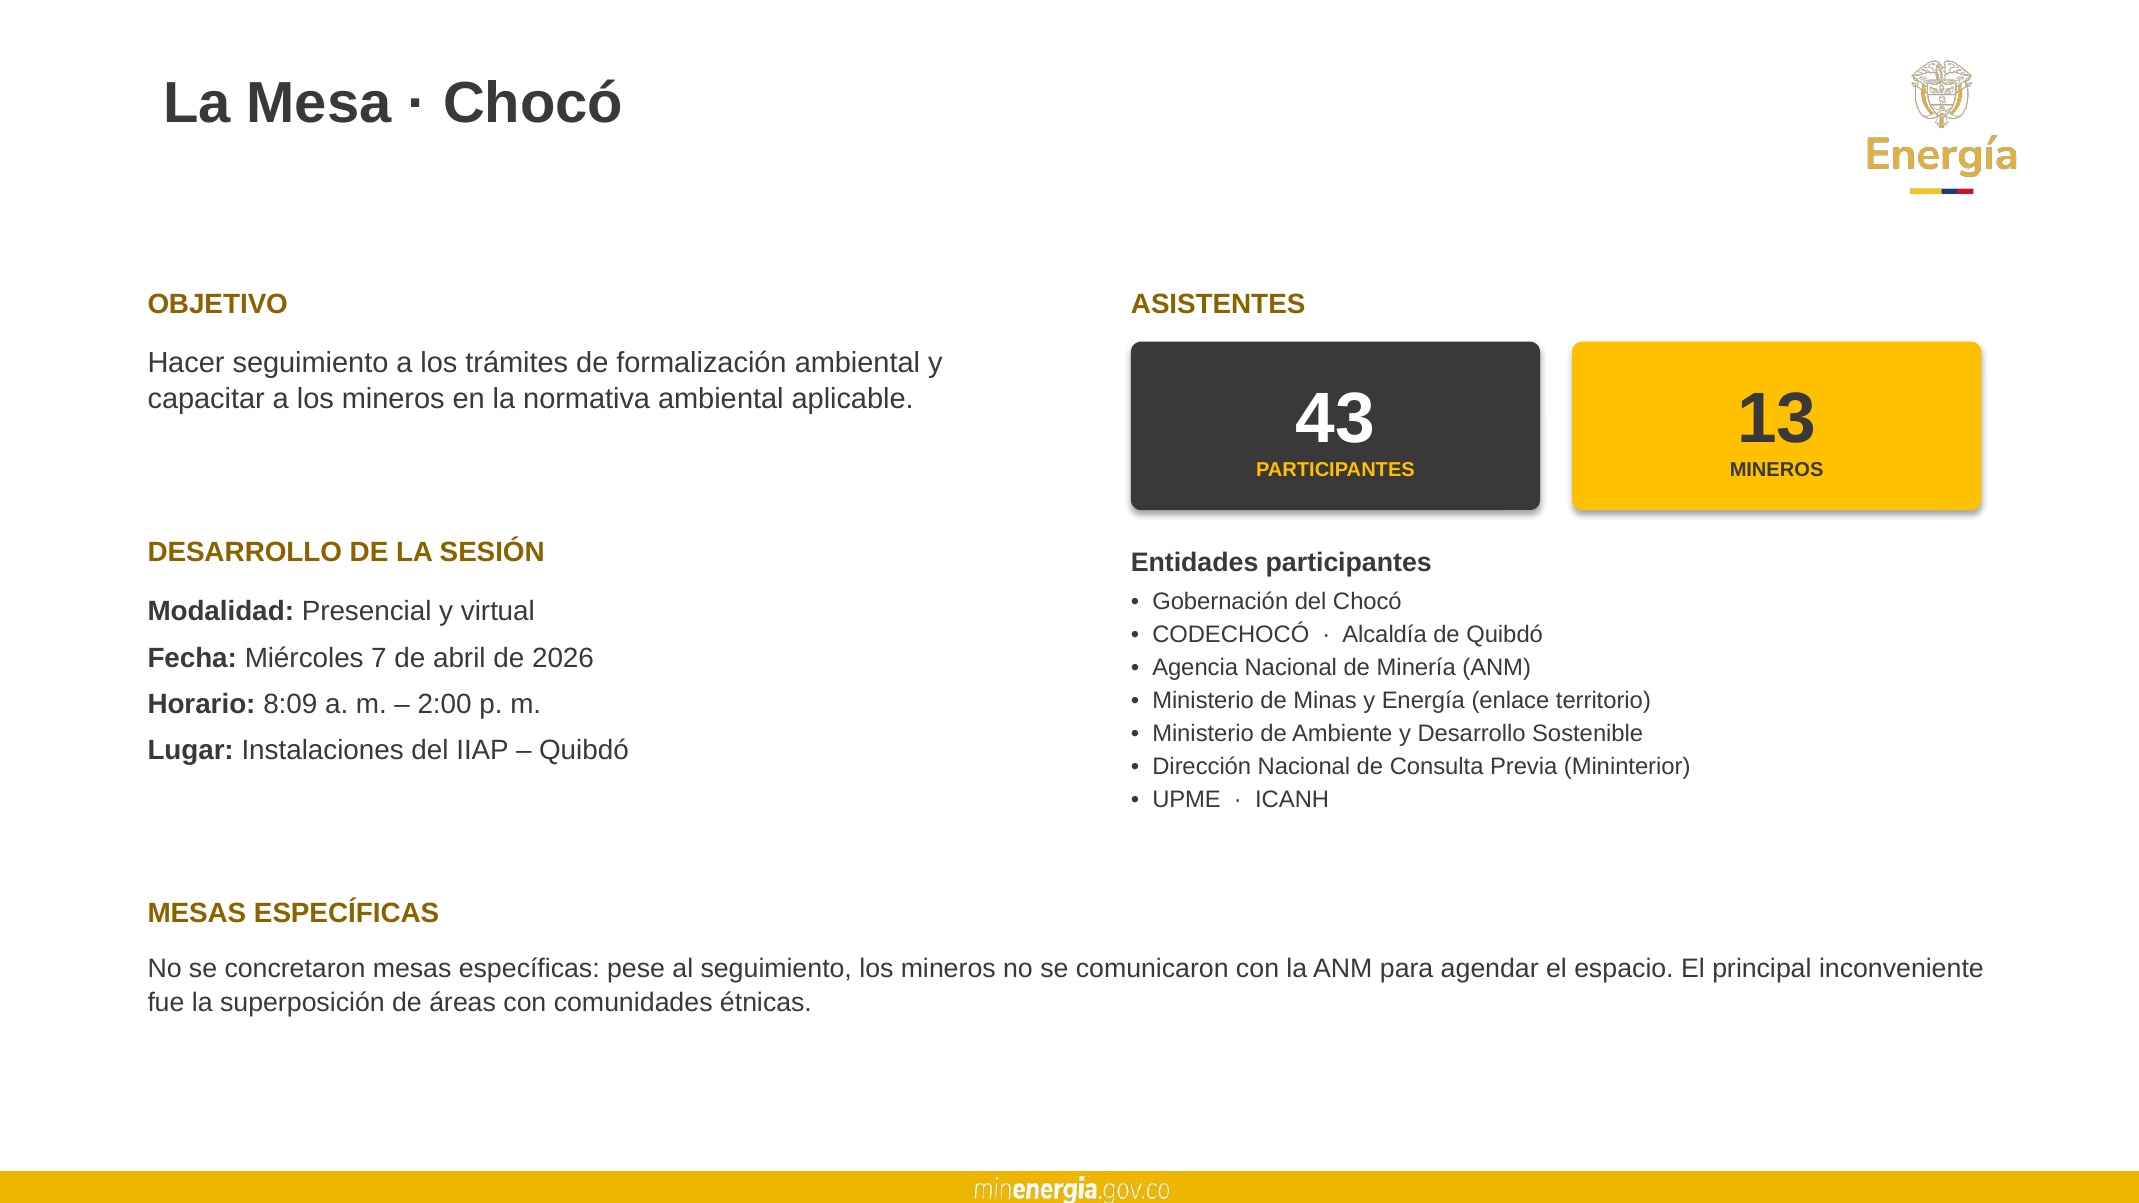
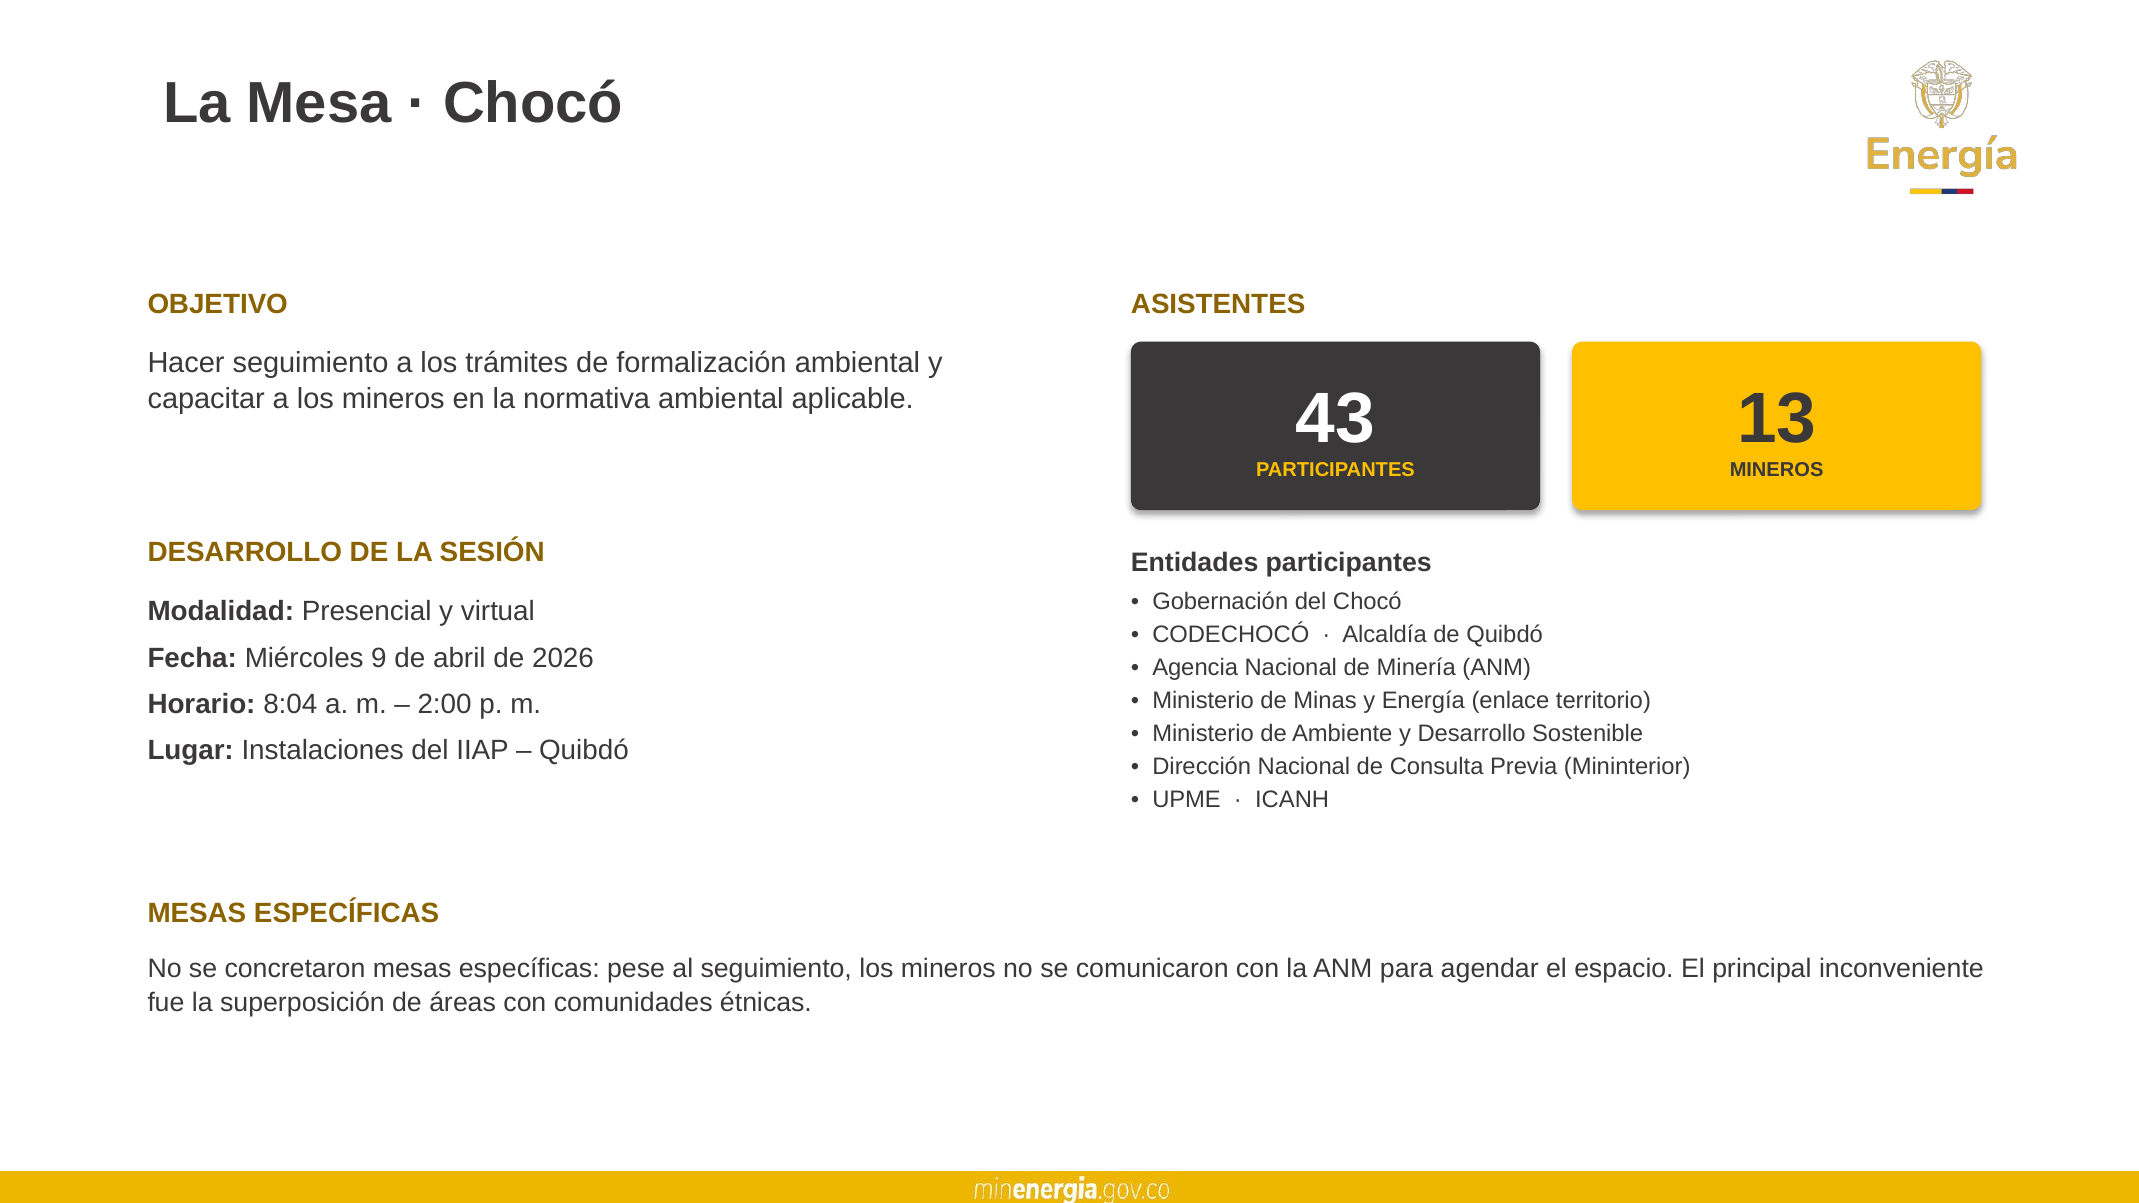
7: 7 -> 9
8:09: 8:09 -> 8:04
